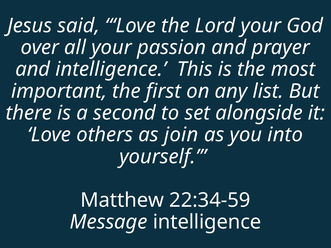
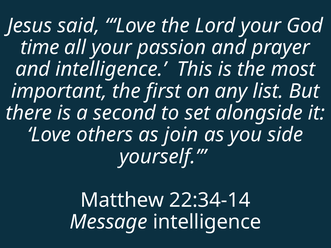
over: over -> time
into: into -> side
22:34-59: 22:34-59 -> 22:34-14
